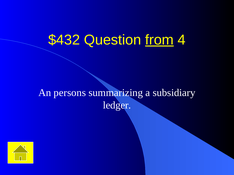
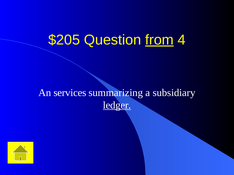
$432: $432 -> $205
persons: persons -> services
ledger underline: none -> present
